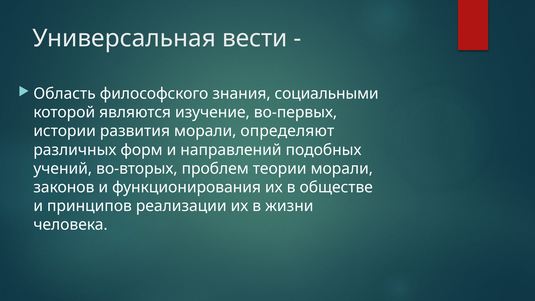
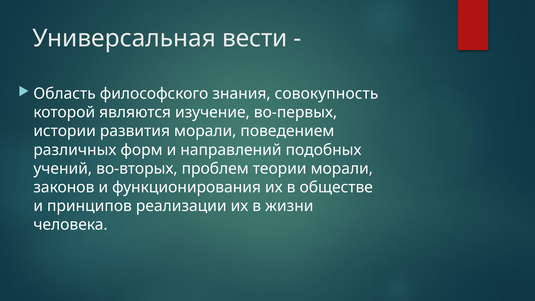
социальными: социальными -> совокупность
определяют: определяют -> поведением
